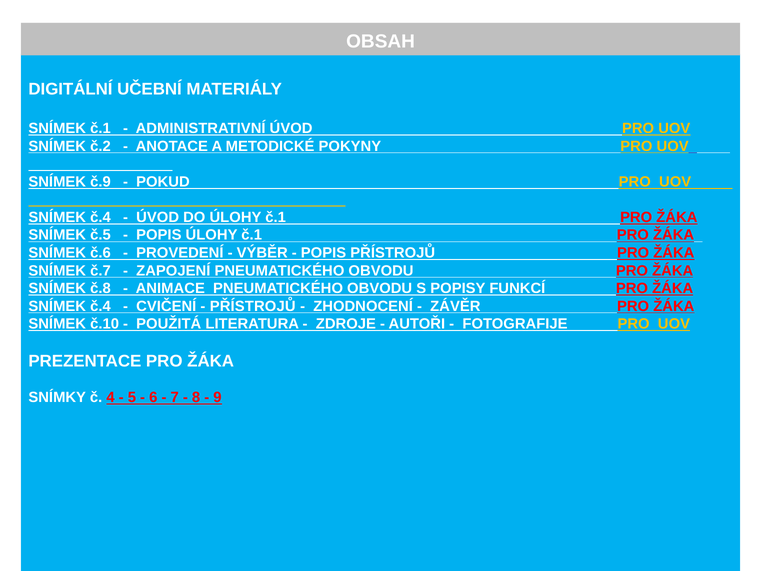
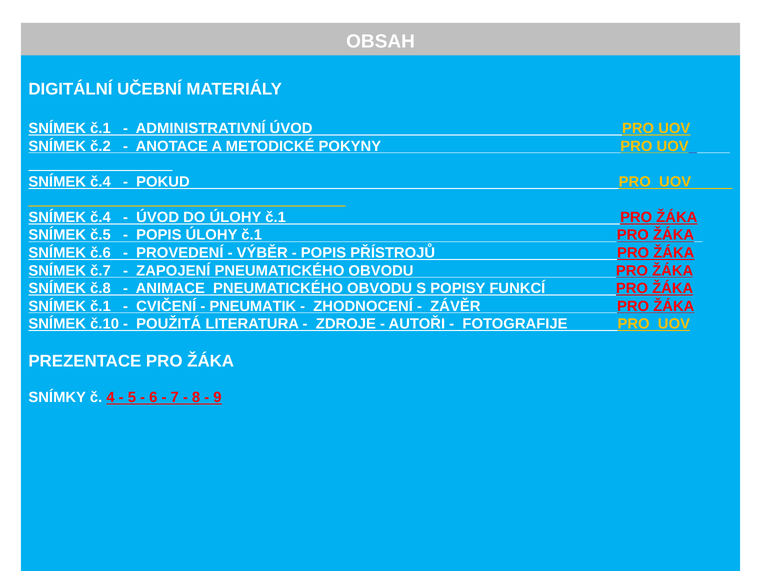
č.9 at (100, 182): č.9 -> č.4
č.4 at (100, 306): č.4 -> č.1
PŘÍSTROJŮ at (253, 306): PŘÍSTROJŮ -> PNEUMATIK
